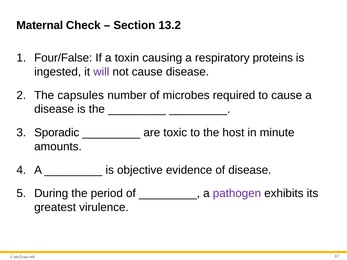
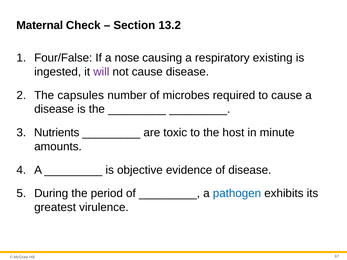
toxin: toxin -> nose
proteins: proteins -> existing
Sporadic: Sporadic -> Nutrients
pathogen colour: purple -> blue
